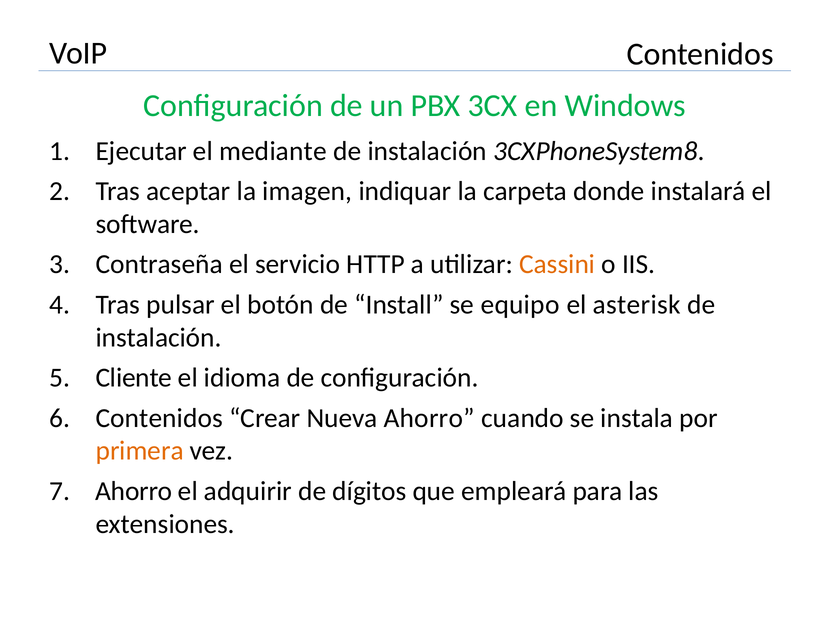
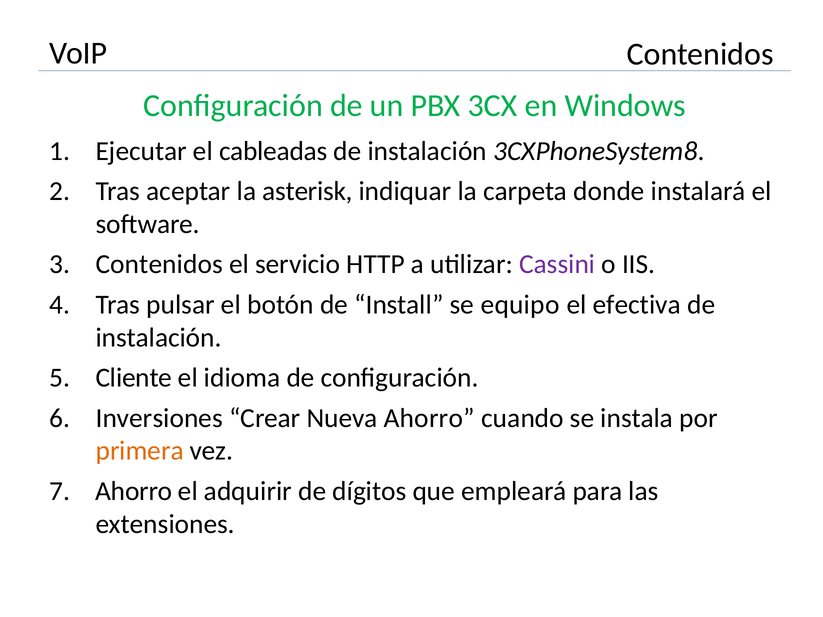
mediante: mediante -> cableadas
imagen: imagen -> asterisk
Contraseña at (159, 265): Contraseña -> Contenidos
Cassini colour: orange -> purple
asterisk: asterisk -> efectiva
Contenidos at (159, 418): Contenidos -> Inversiones
